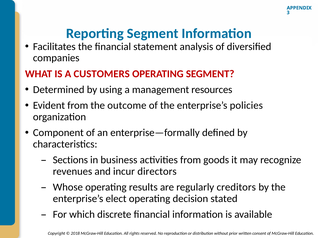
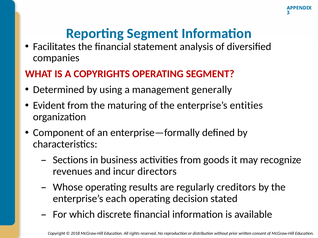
CUSTOMERS: CUSTOMERS -> COPYRIGHTS
resources: resources -> generally
outcome: outcome -> maturing
policies: policies -> entities
elect: elect -> each
